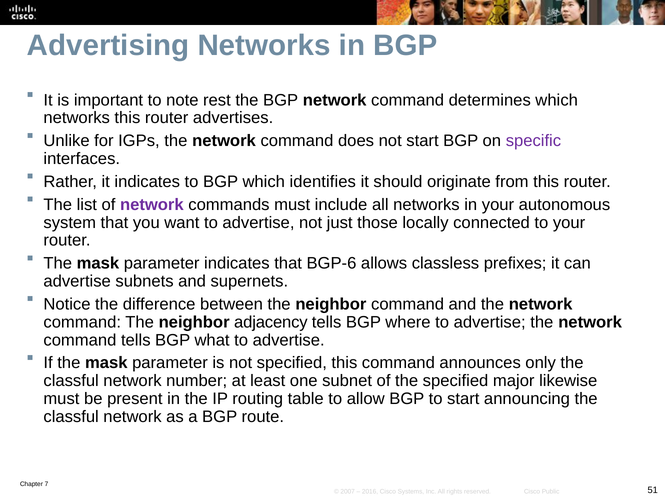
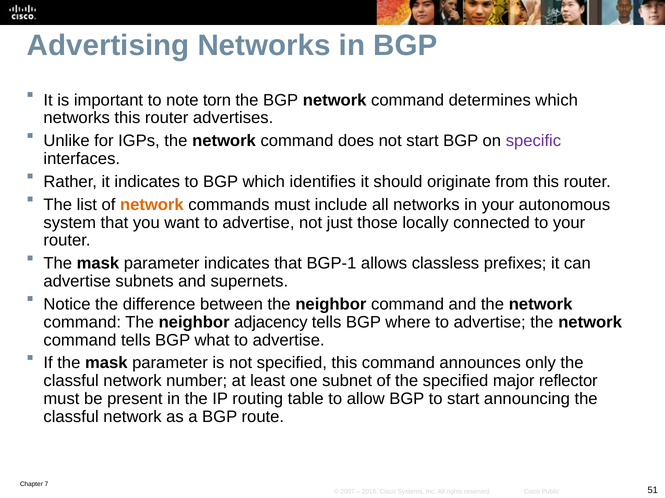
rest: rest -> torn
network at (152, 205) colour: purple -> orange
BGP-6: BGP-6 -> BGP-1
likewise: likewise -> reflector
